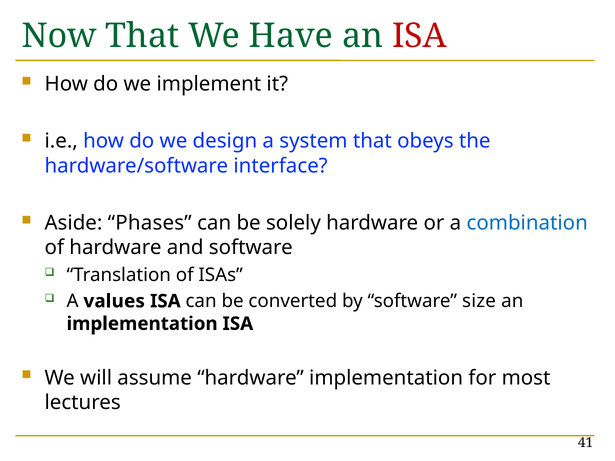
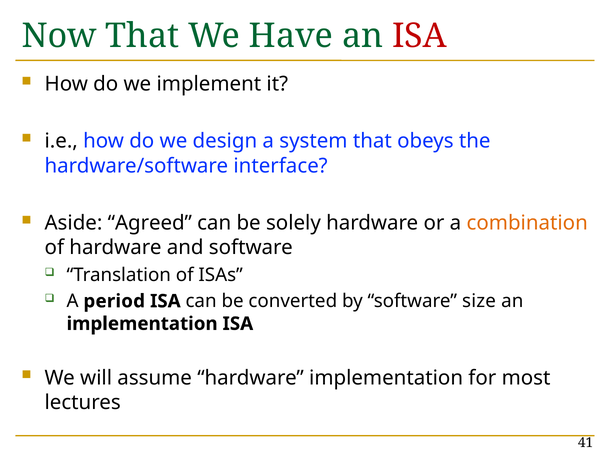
Phases: Phases -> Agreed
combination colour: blue -> orange
values: values -> period
